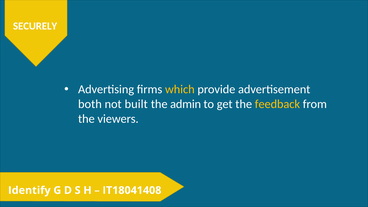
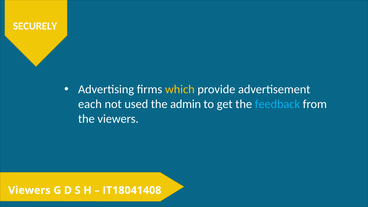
both: both -> each
built: built -> used
feedback colour: yellow -> light blue
Identify at (29, 190): Identify -> Viewers
